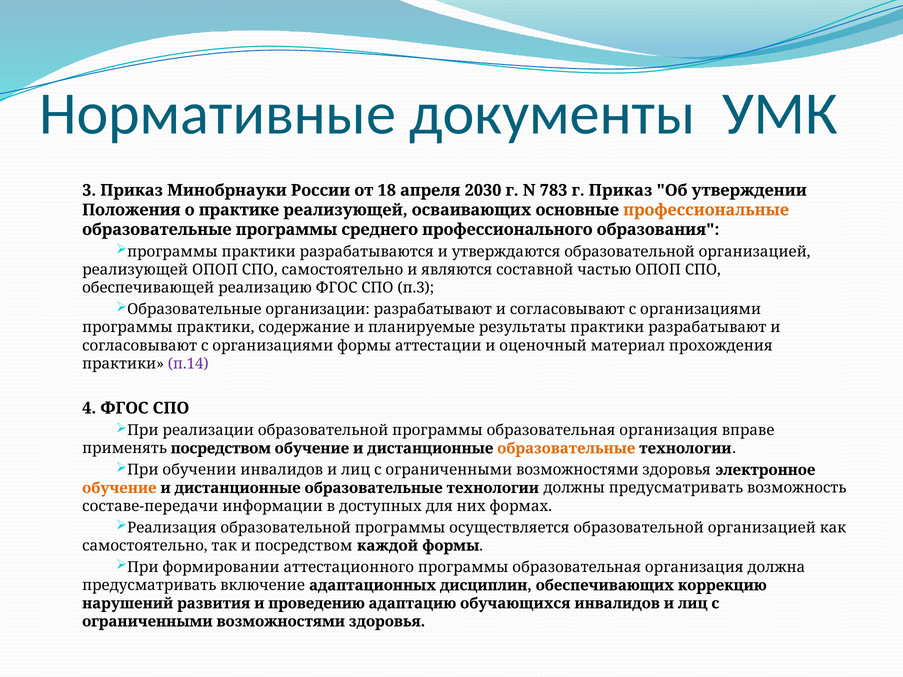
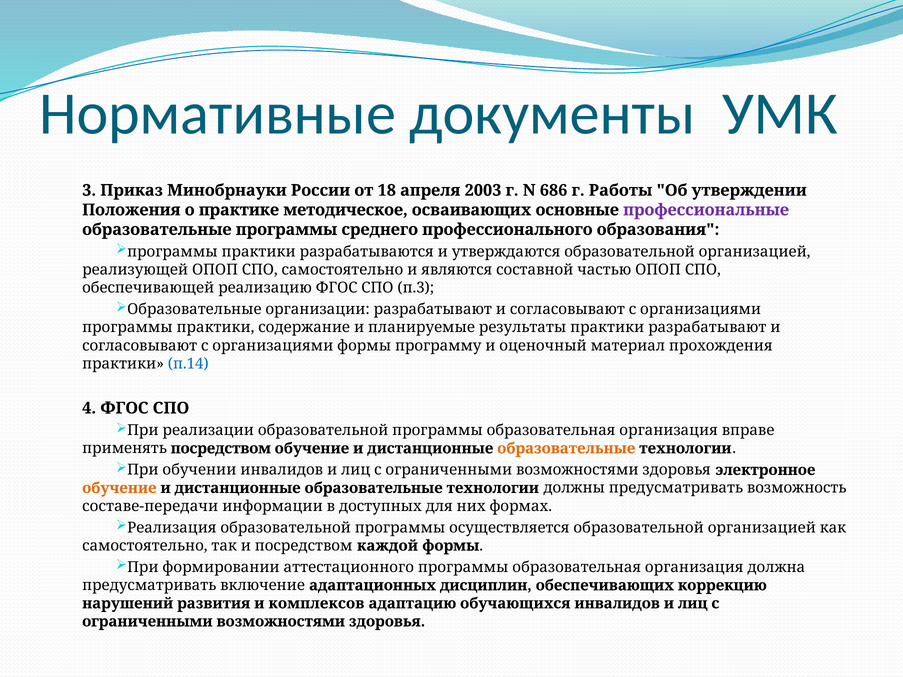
2030: 2030 -> 2003
783: 783 -> 686
г Приказ: Приказ -> Работы
практике реализующей: реализующей -> методическое
профессиональные colour: orange -> purple
аттестации: аттестации -> программу
п.14 colour: purple -> blue
проведению: проведению -> комплексов
